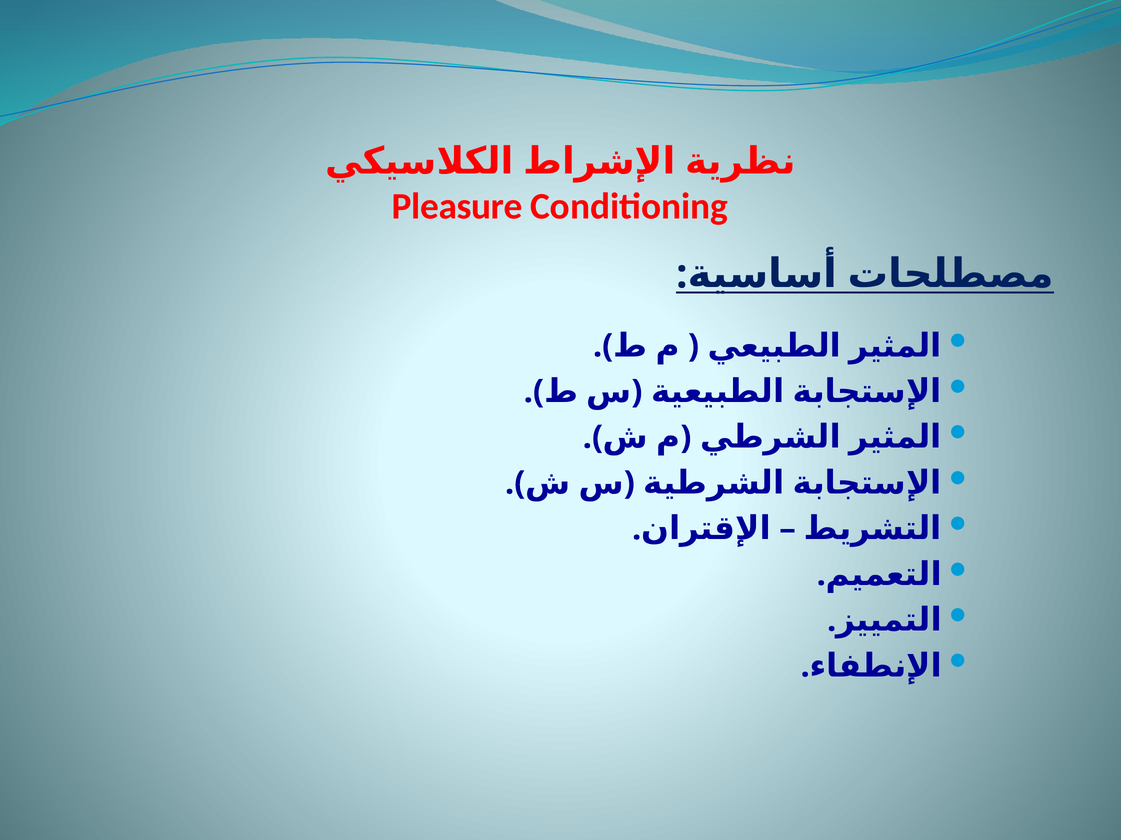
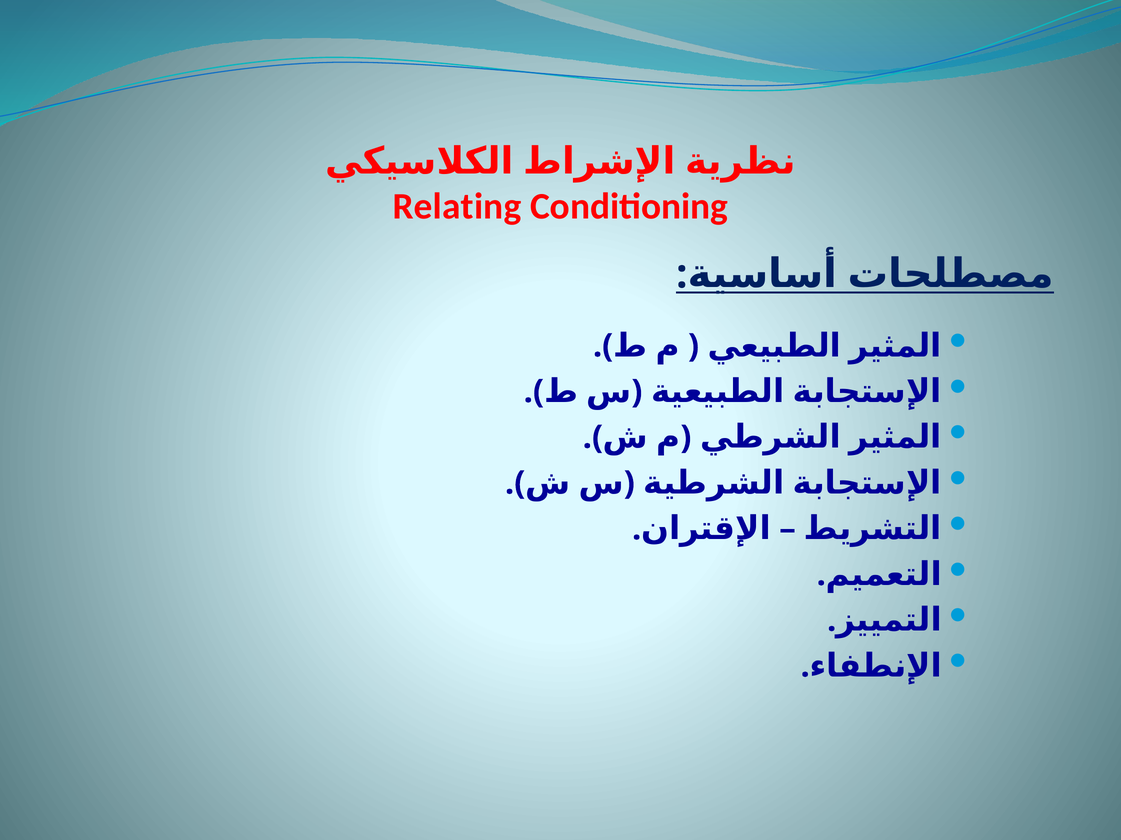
Pleasure: Pleasure -> Relating
